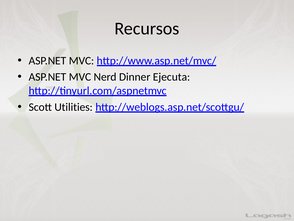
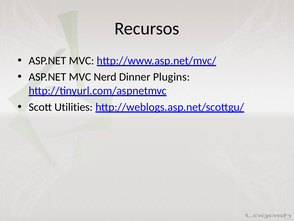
Ejecuta: Ejecuta -> Plugins
